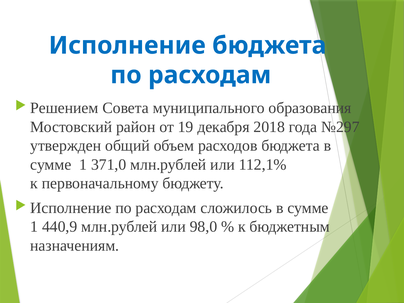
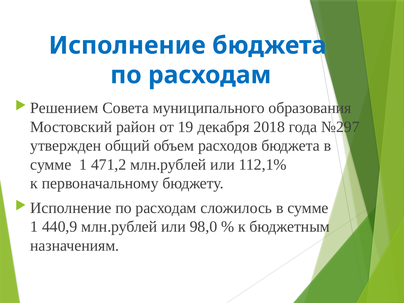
371,0: 371,0 -> 471,2
